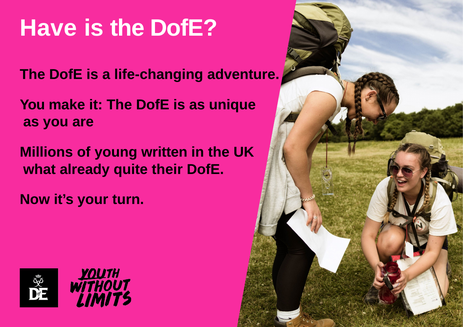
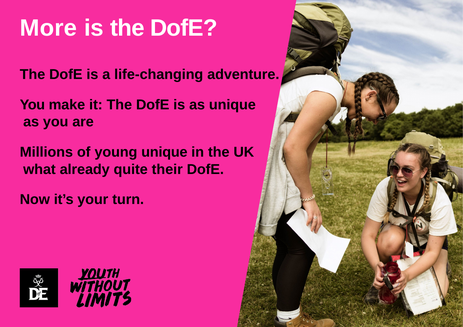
Have: Have -> More
young written: written -> unique
